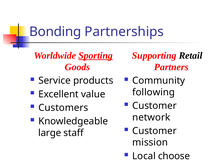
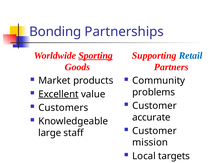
Retail colour: black -> blue
Service at (55, 81): Service -> Market
following: following -> problems
Excellent underline: none -> present
network: network -> accurate
choose: choose -> targets
